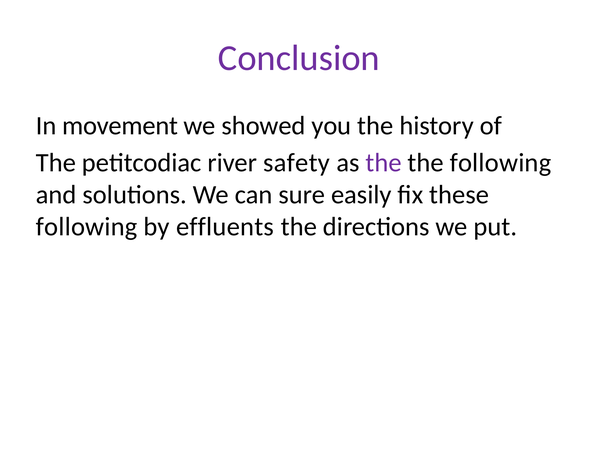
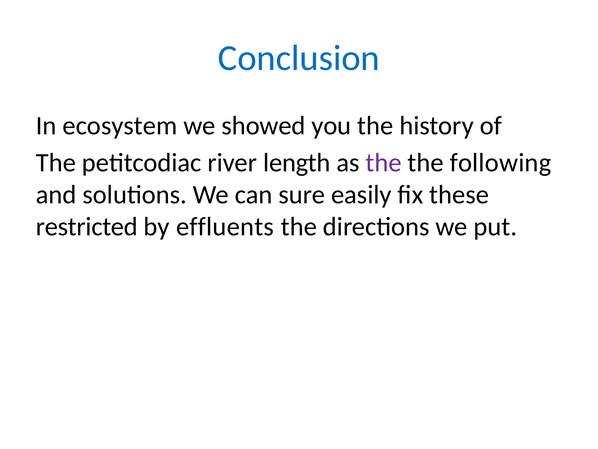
Conclusion colour: purple -> blue
movement: movement -> ecosystem
safety: safety -> length
following at (87, 226): following -> restricted
